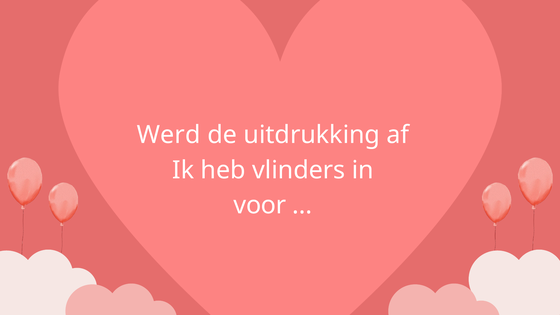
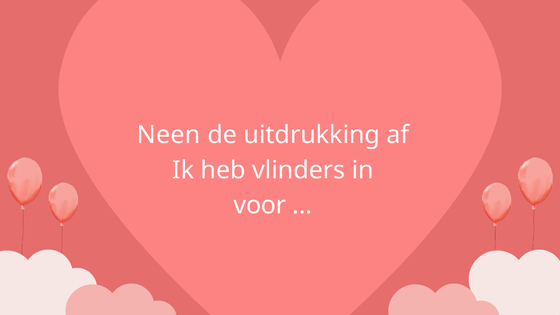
Werd: Werd -> Neen
